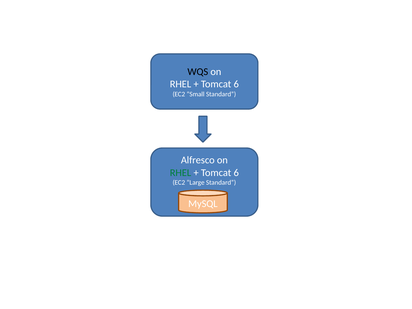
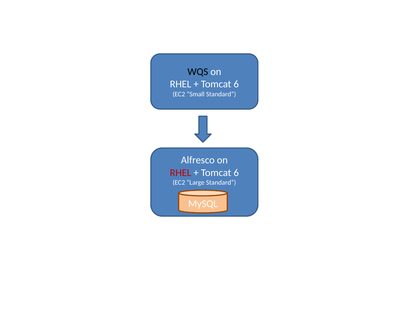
RHEL at (181, 173) colour: green -> red
